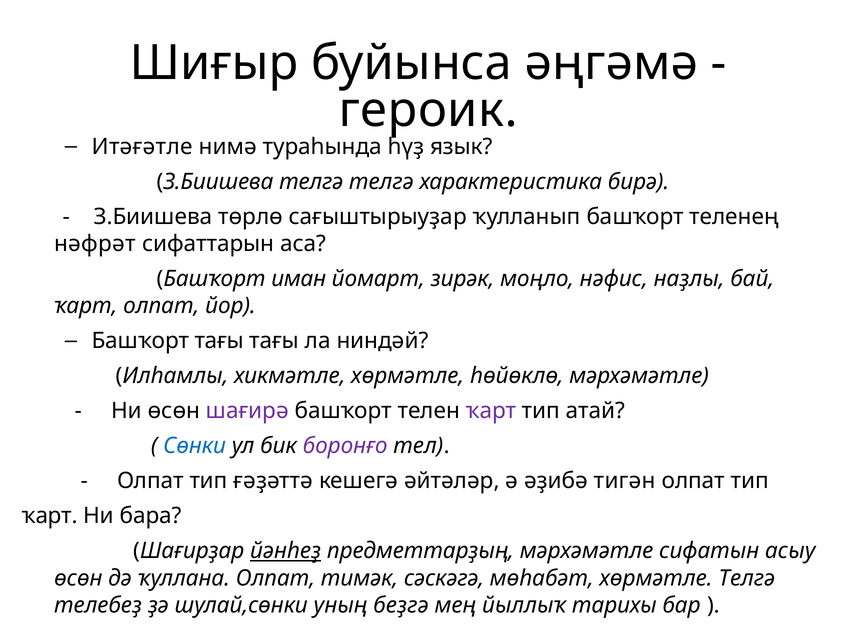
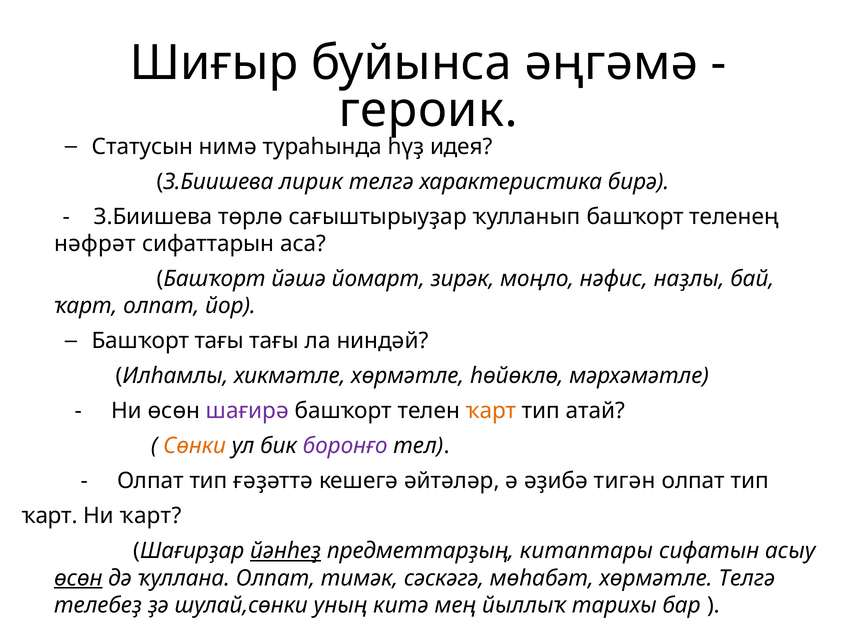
Итәғәтле: Итәғәтле -> Статусын
язык: язык -> идея
З.Биишева телгә: телгә -> лирик
иман: иман -> йәшә
ҡарт at (491, 411) colour: purple -> orange
Сөнки colour: blue -> orange
Ни бара: бара -> ҡарт
предметтарҙың мәрхәмәтле: мәрхәмәтле -> китаптары
өсөн at (78, 578) underline: none -> present
беҙгә: беҙгә -> китә
